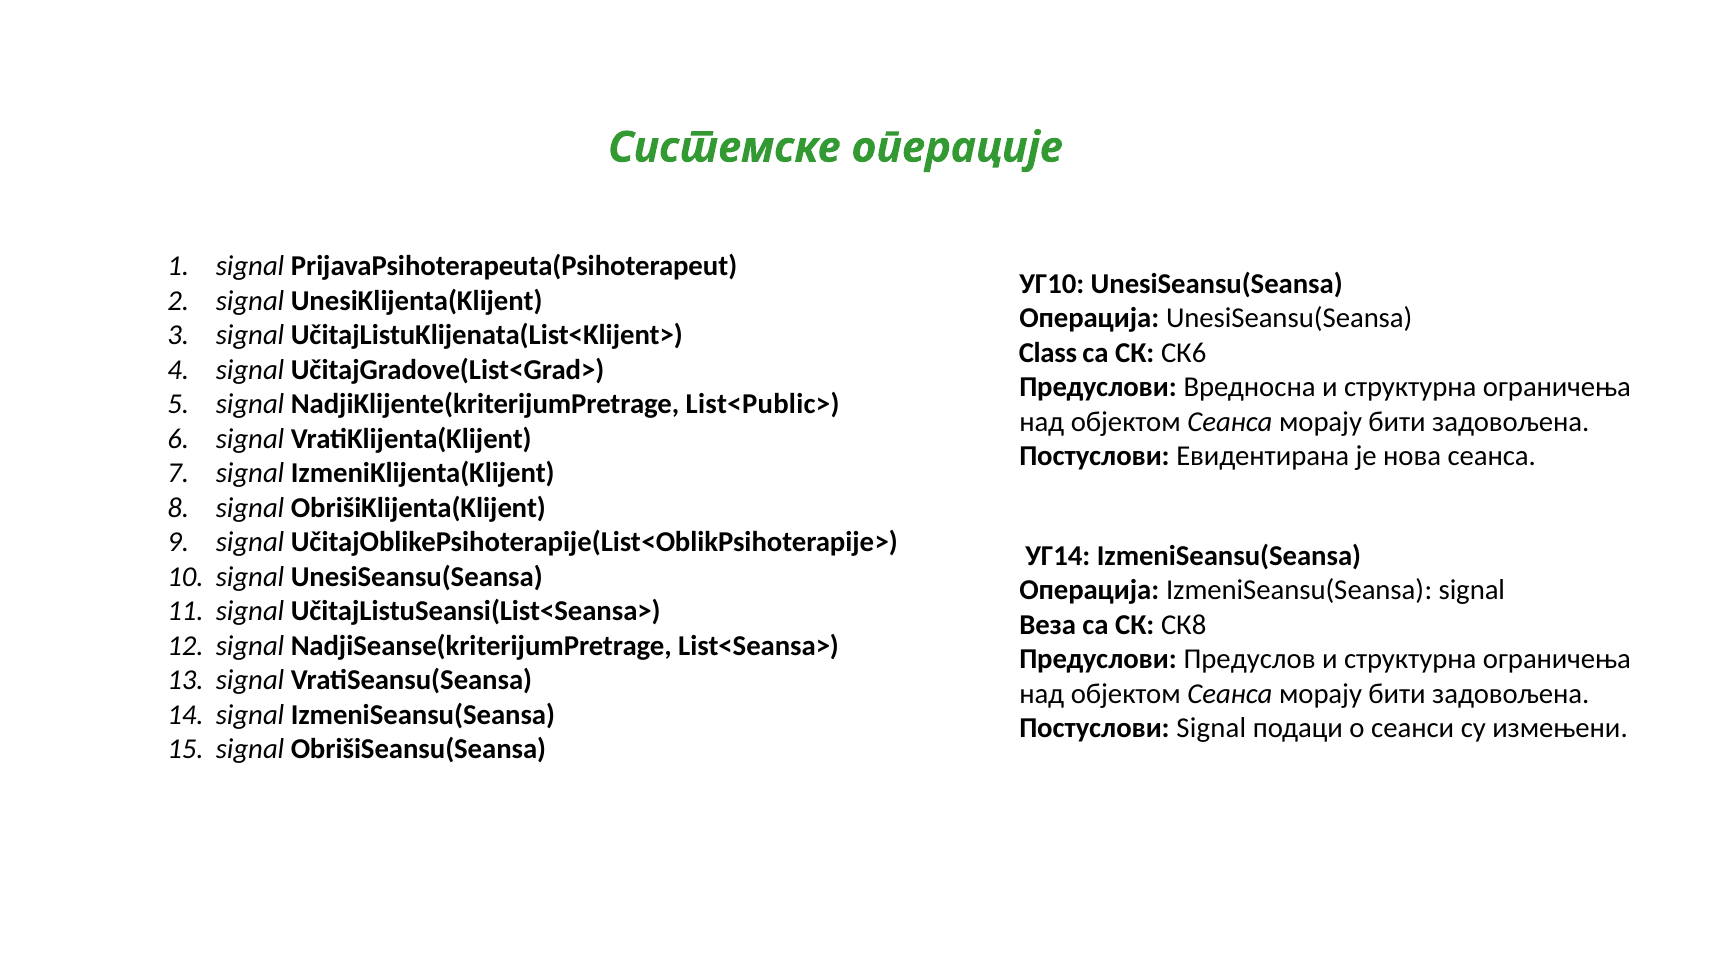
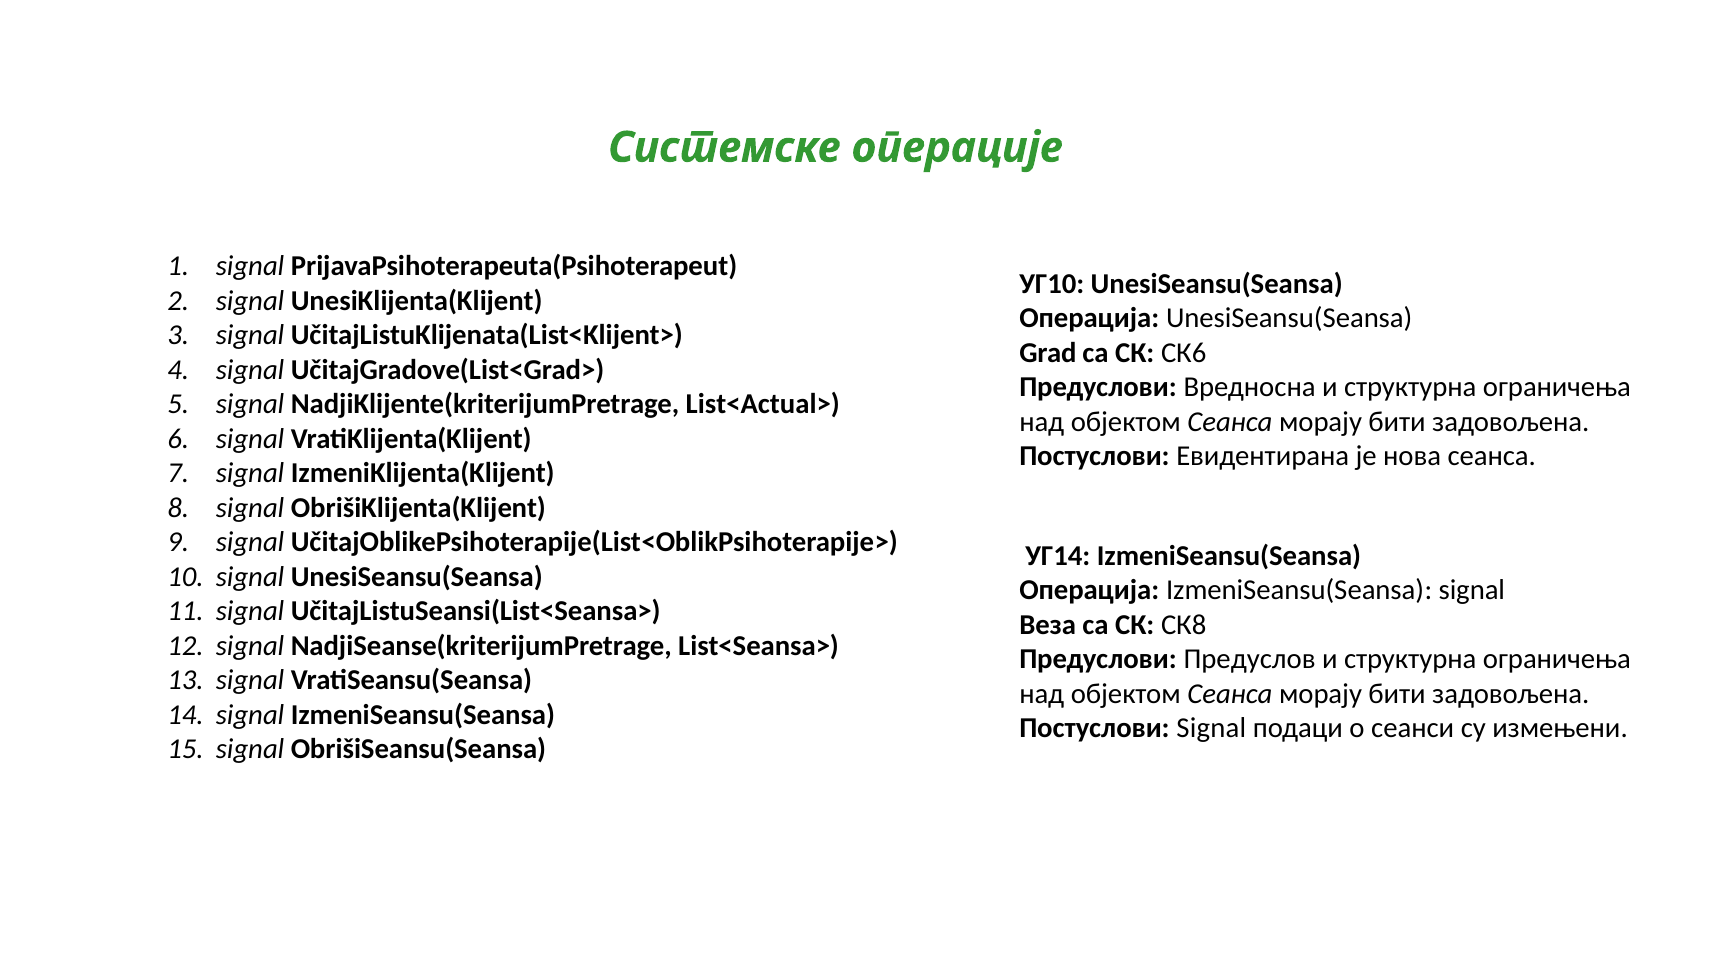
Class: Class -> Grad
List<Public>: List<Public> -> List<Actual>
